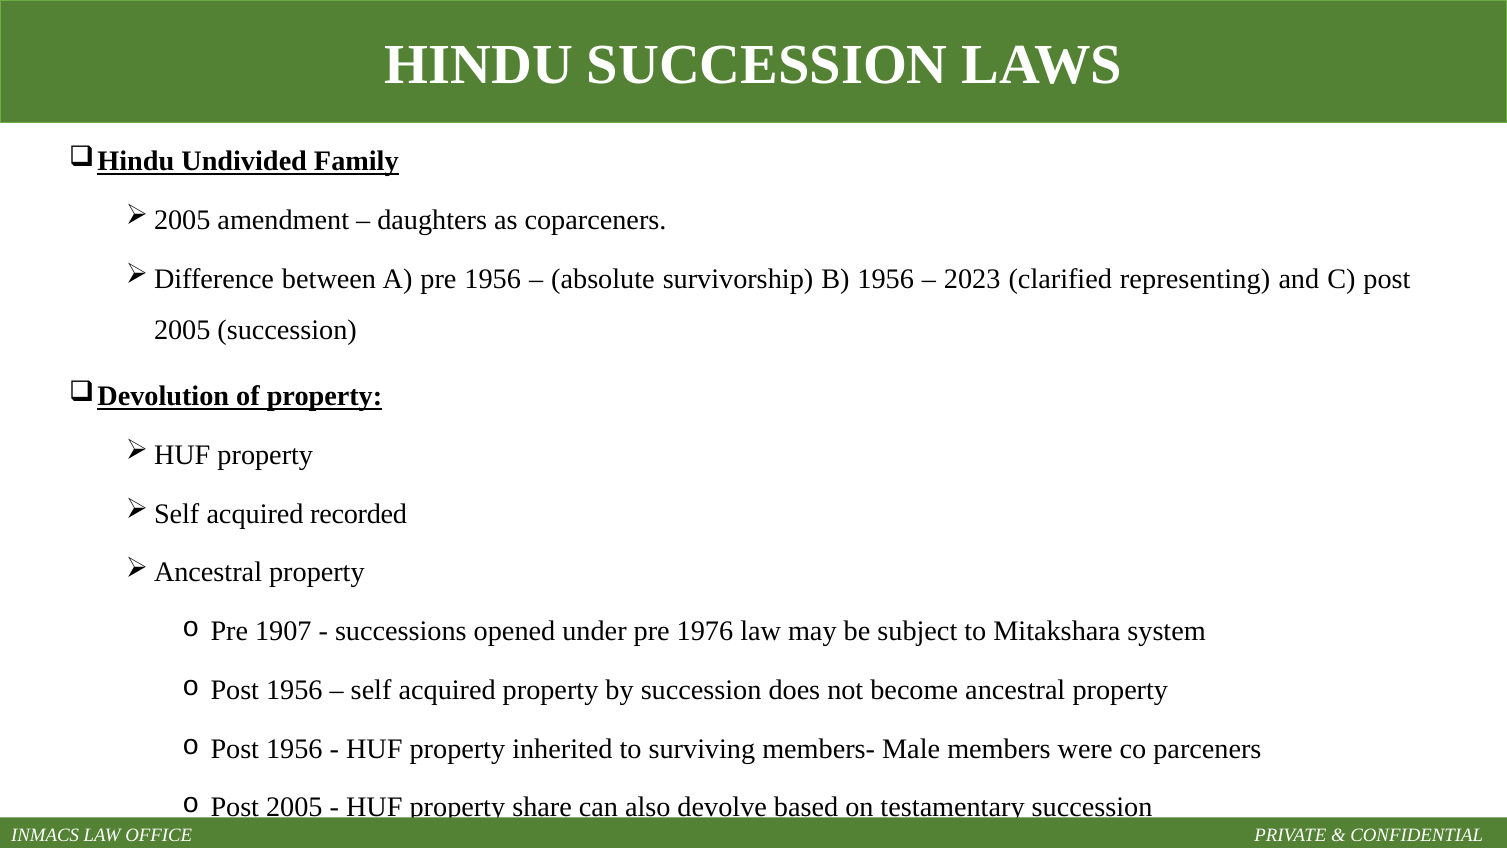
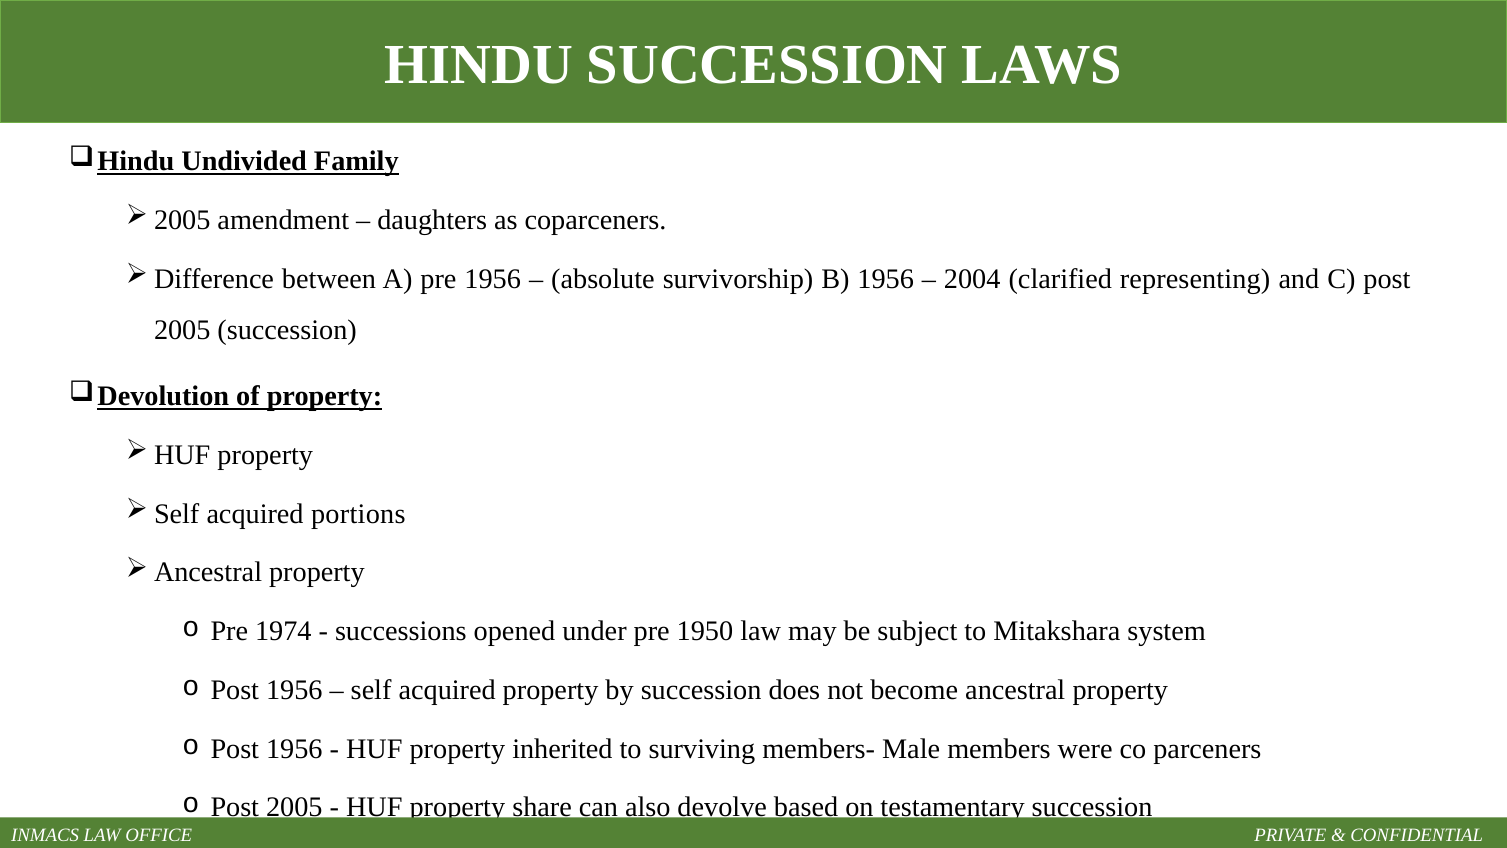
2023: 2023 -> 2004
recorded: recorded -> portions
1907: 1907 -> 1974
1976: 1976 -> 1950
